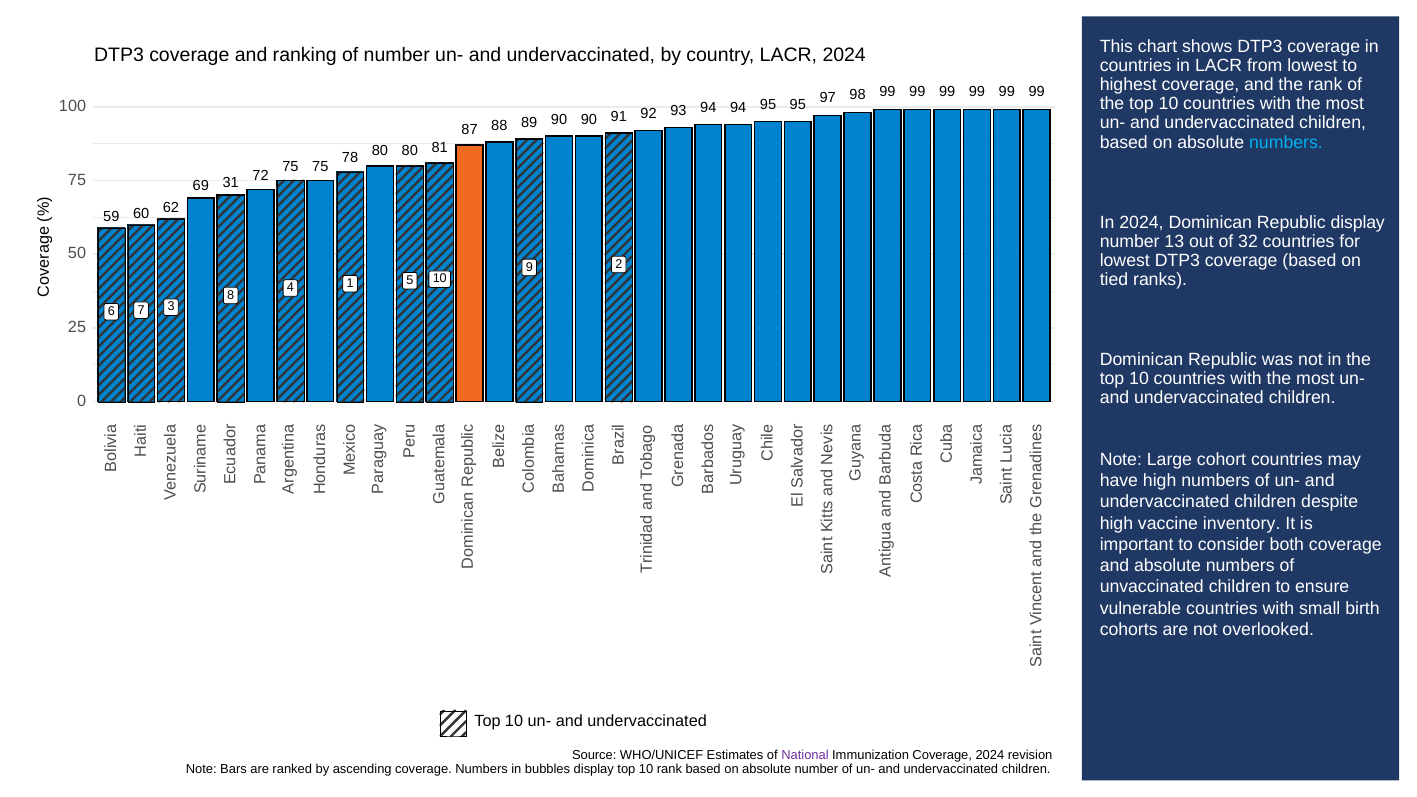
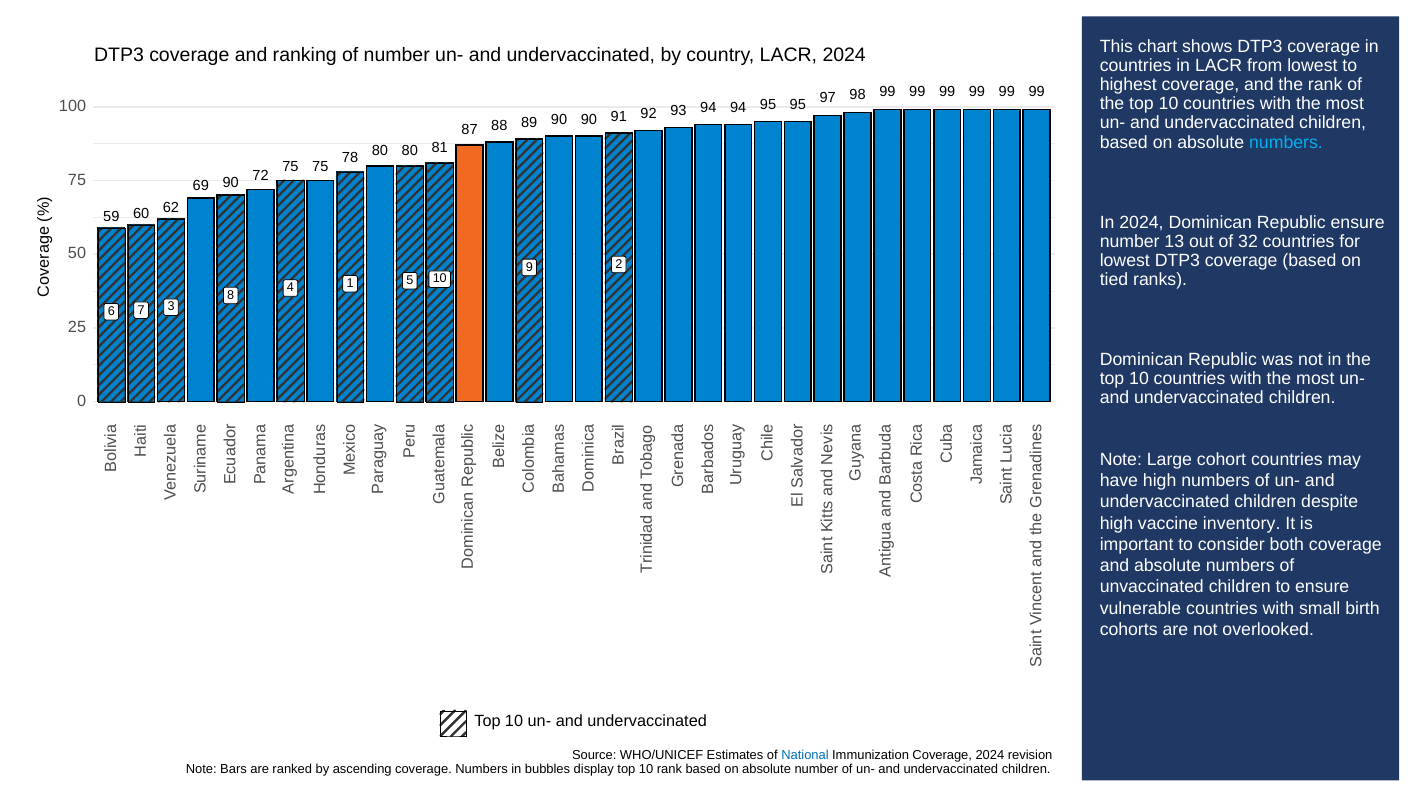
69 31: 31 -> 90
Republic display: display -> ensure
National colour: purple -> blue
